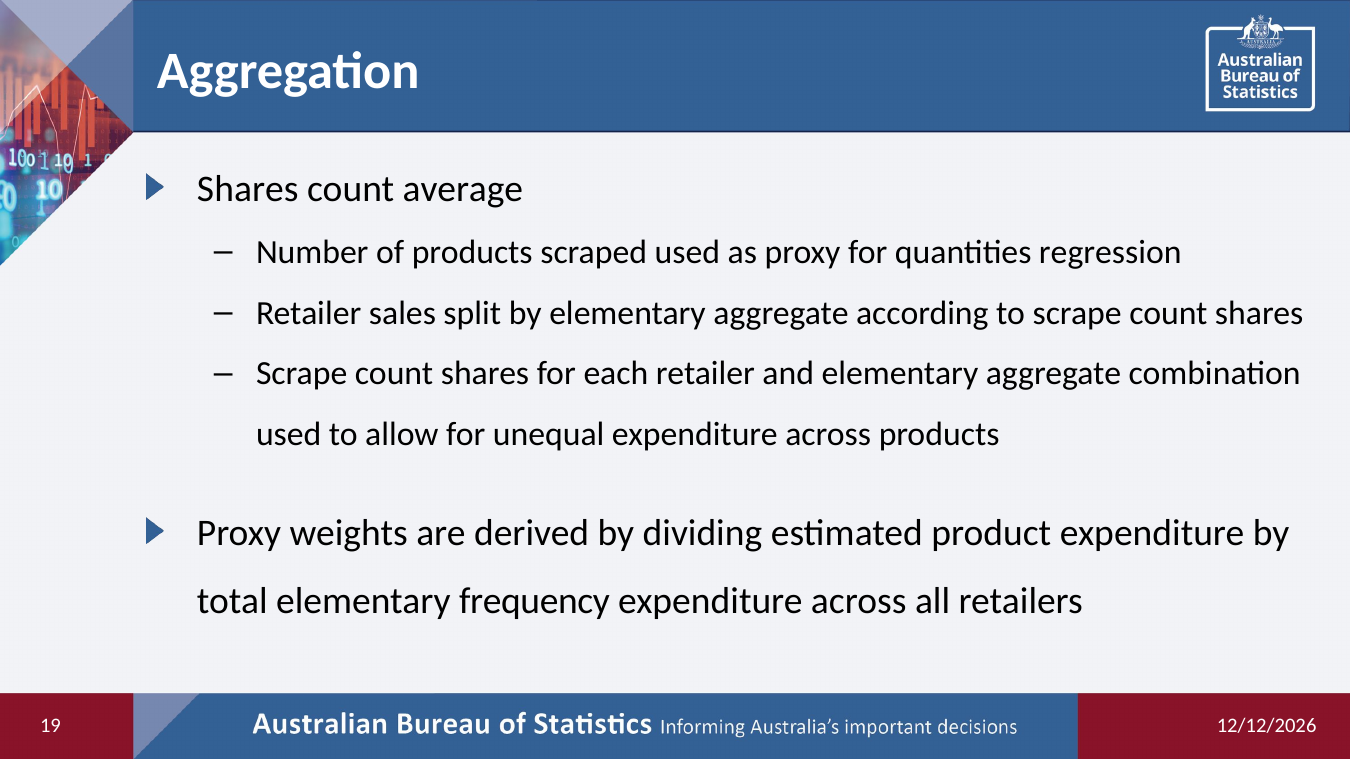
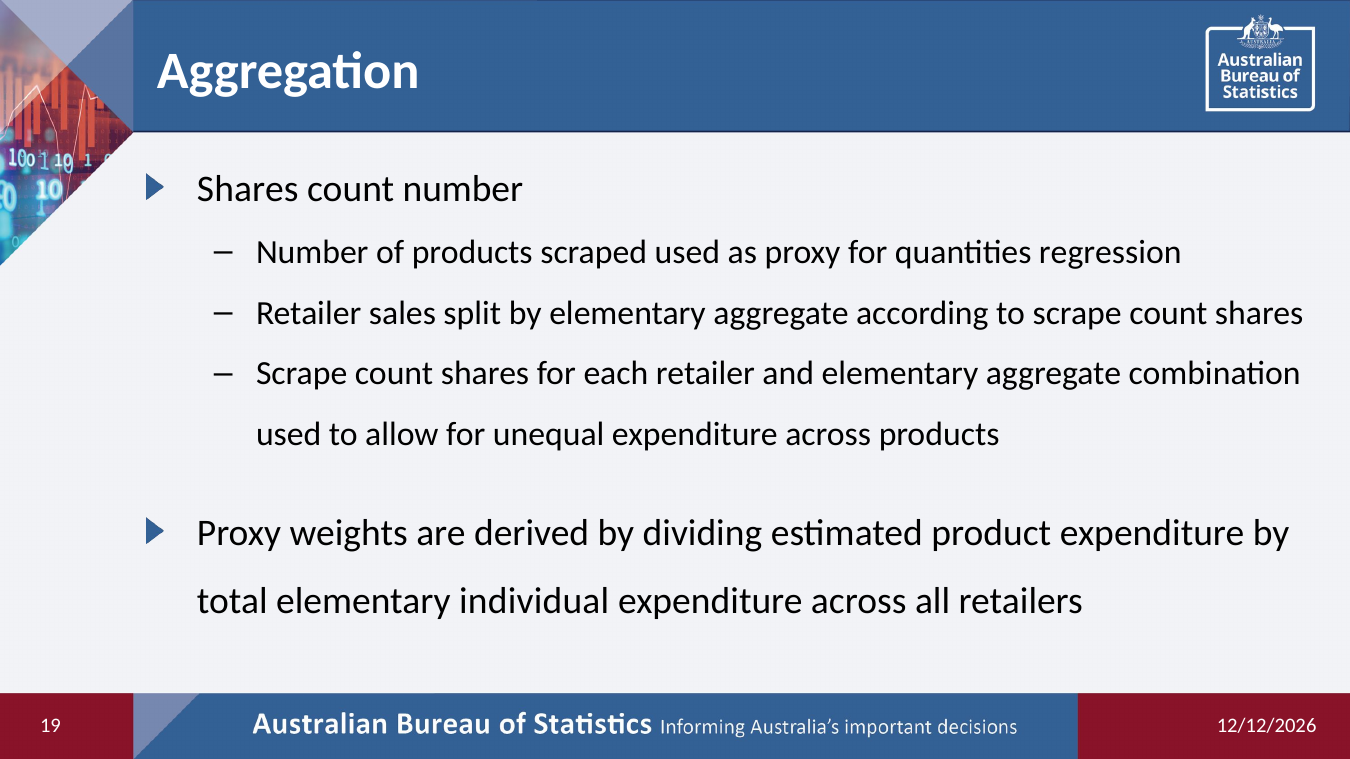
count average: average -> number
frequency: frequency -> individual
